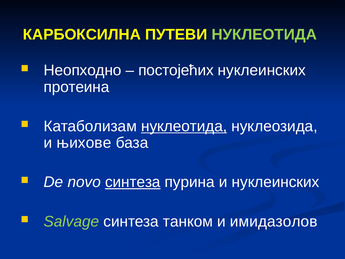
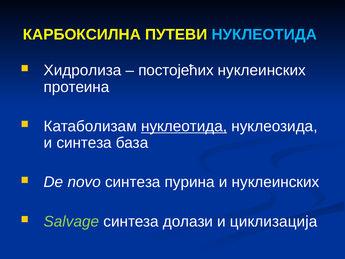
НУКЛЕОТИДА at (264, 35) colour: light green -> light blue
Неопходно: Неопходно -> Хидролиза
и њихове: њихове -> синтеза
синтеза at (133, 182) underline: present -> none
танком: танком -> долази
имидазолов: имидазолов -> циклизација
